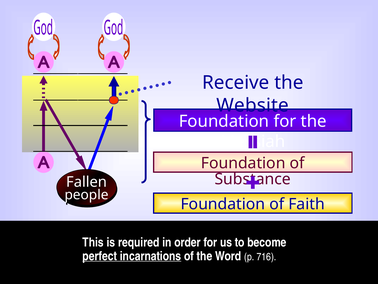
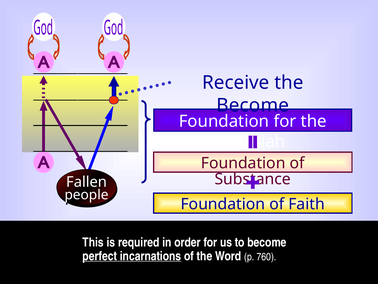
Website at (253, 105): Website -> Become
716: 716 -> 760
